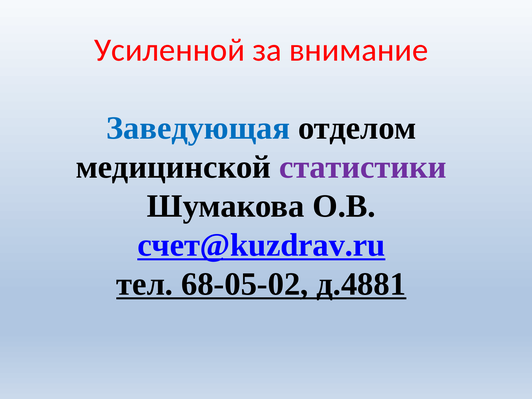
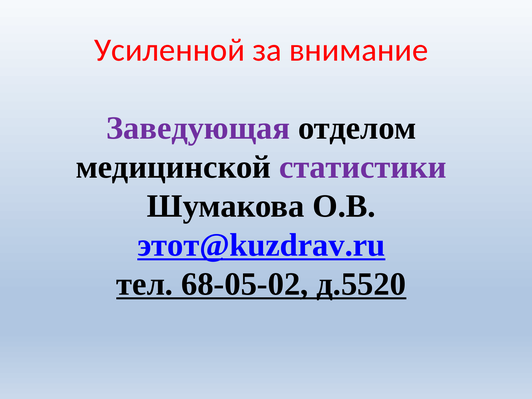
Заведующая colour: blue -> purple
счет@kuzdrav.ru: счет@kuzdrav.ru -> этот@kuzdrav.ru
д.4881: д.4881 -> д.5520
